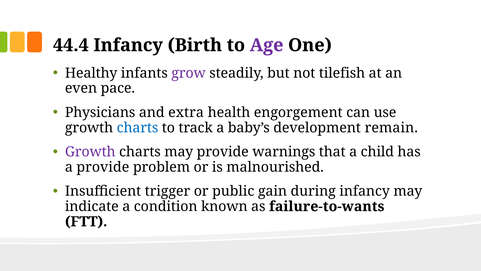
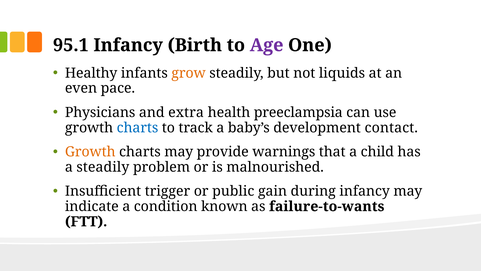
44.4: 44.4 -> 95.1
grow colour: purple -> orange
tilefish: tilefish -> liquids
engorgement: engorgement -> preeclampsia
remain: remain -> contact
Growth at (90, 152) colour: purple -> orange
a provide: provide -> steadily
